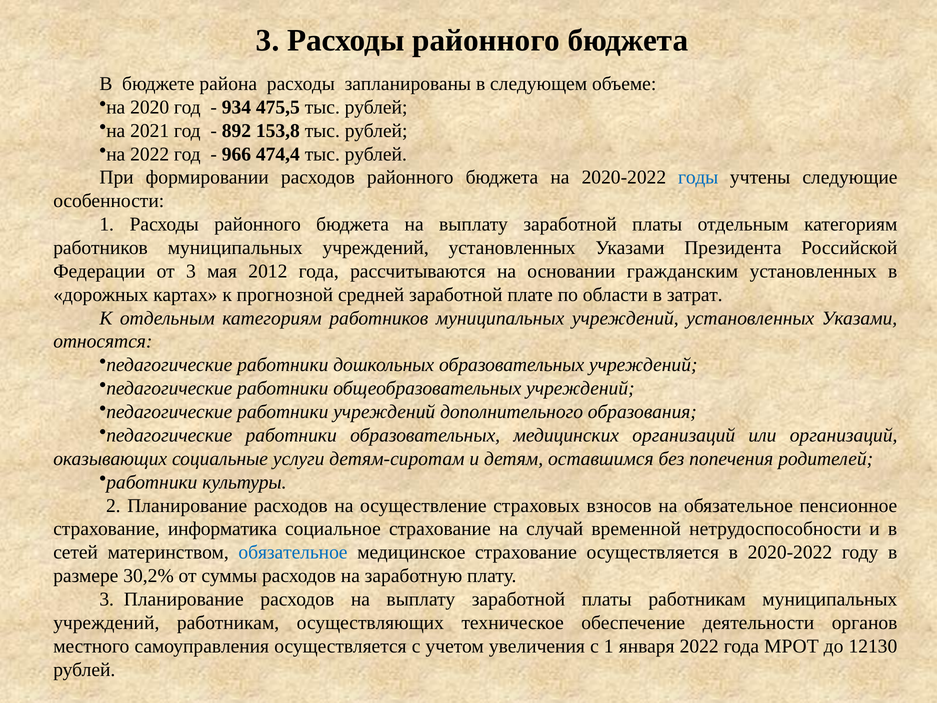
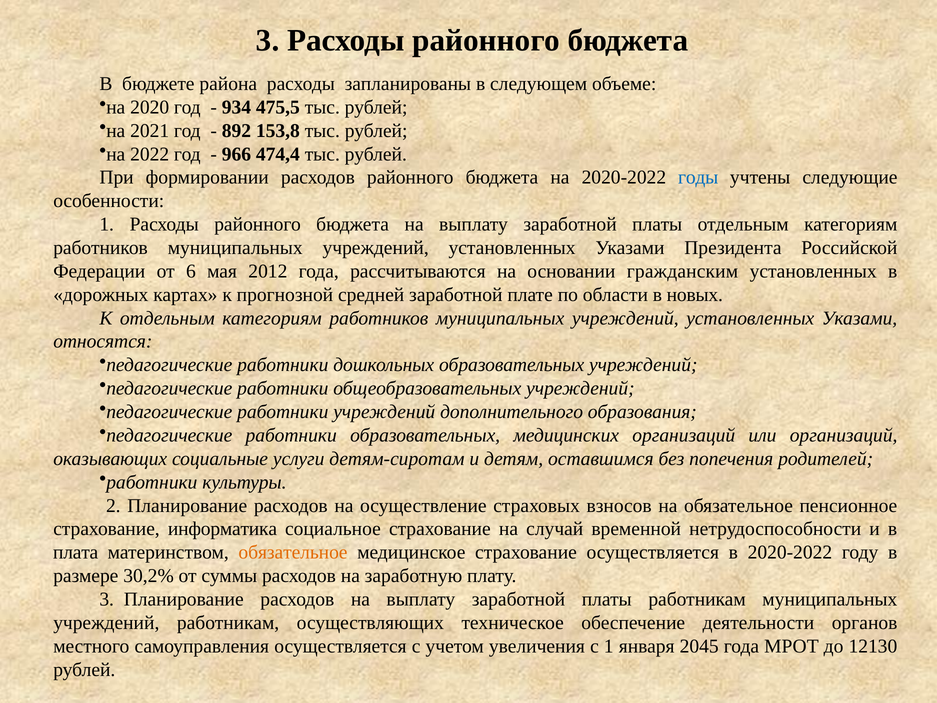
от 3: 3 -> 6
затрат: затрат -> новых
сетей: сетей -> плата
обязательное at (293, 552) colour: blue -> orange
января 2022: 2022 -> 2045
